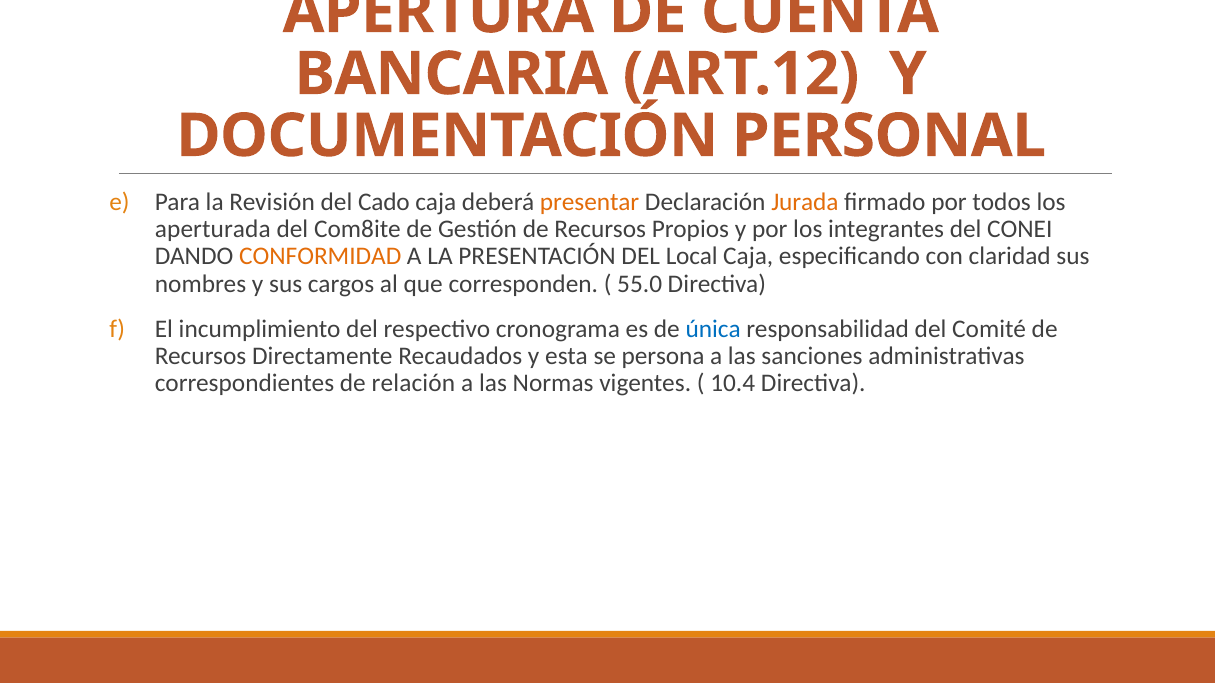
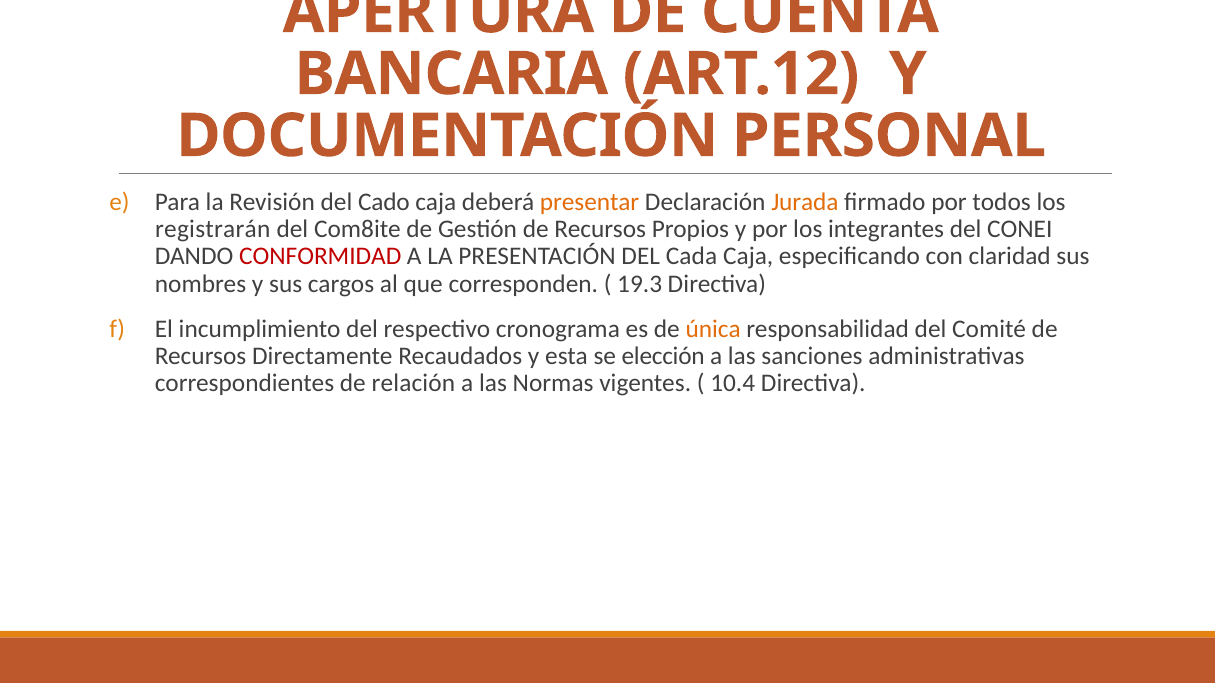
aperturada: aperturada -> registrarán
CONFORMIDAD colour: orange -> red
Local: Local -> Cada
55.0: 55.0 -> 19.3
única colour: blue -> orange
persona: persona -> elección
